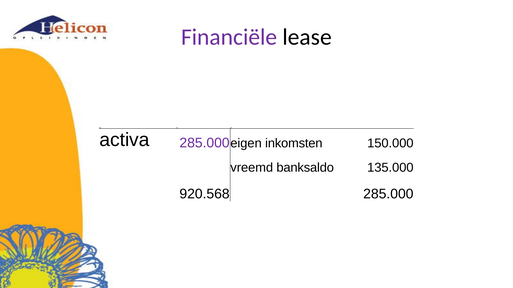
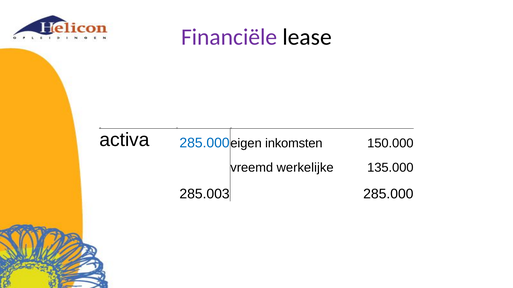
285.000 at (205, 143) colour: purple -> blue
banksaldo: banksaldo -> werkelijke
920.568: 920.568 -> 285.003
